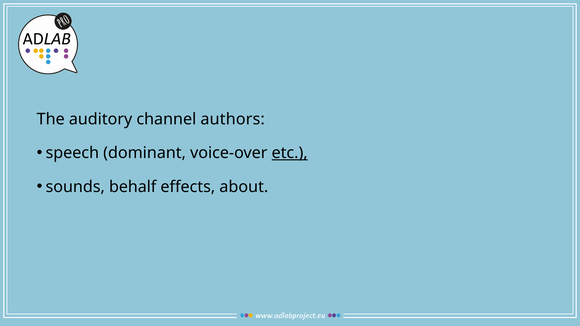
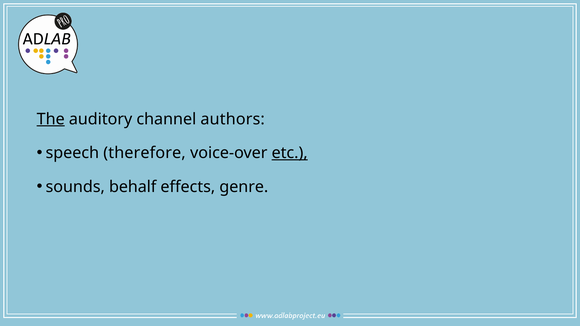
The underline: none -> present
dominant: dominant -> therefore
about: about -> genre
